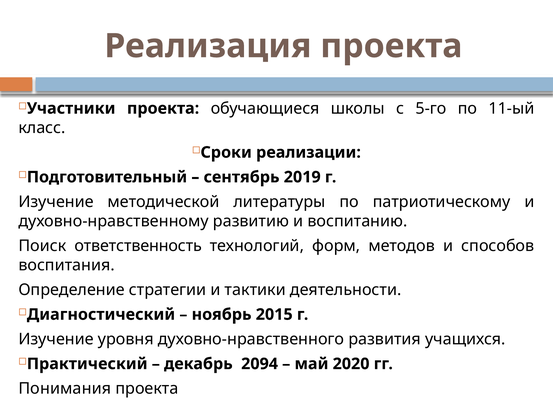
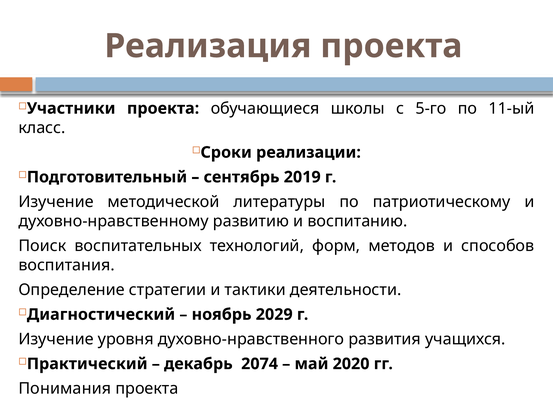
ответственность: ответственность -> воспитательных
2015: 2015 -> 2029
2094: 2094 -> 2074
